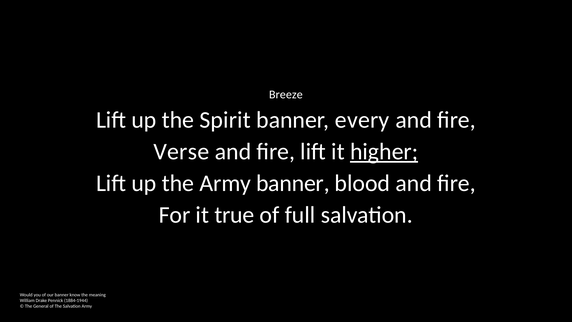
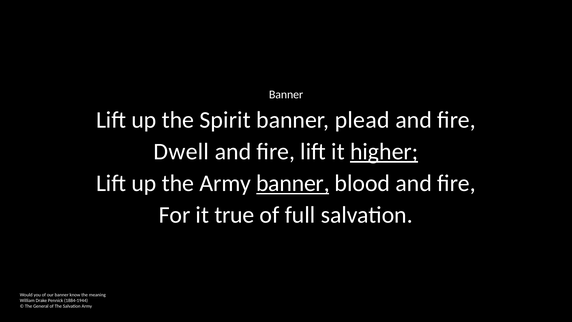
Breeze at (286, 95): Breeze -> Banner
every: every -> plead
Verse: Verse -> Dwell
banner at (293, 183) underline: none -> present
